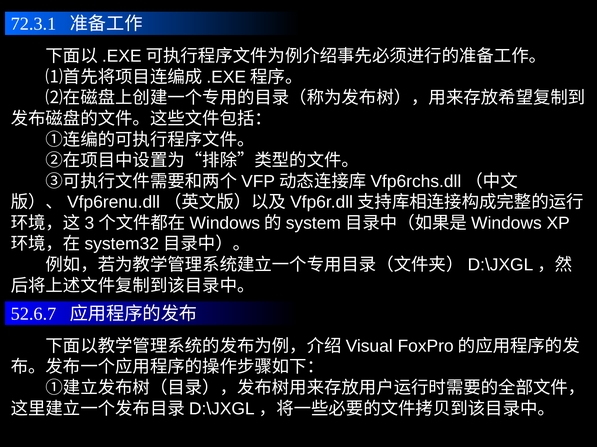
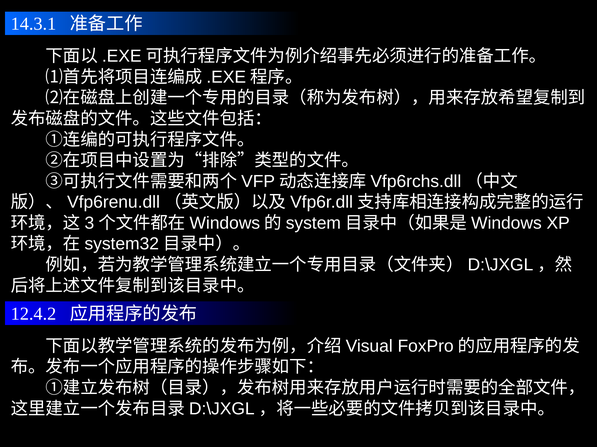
72.3.1: 72.3.1 -> 14.3.1
52.6.7: 52.6.7 -> 12.4.2
